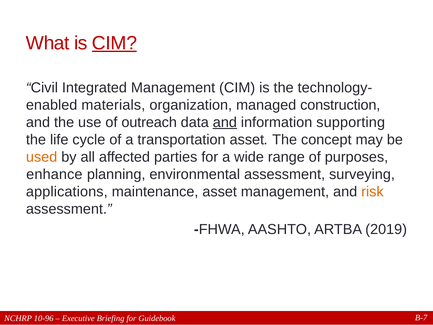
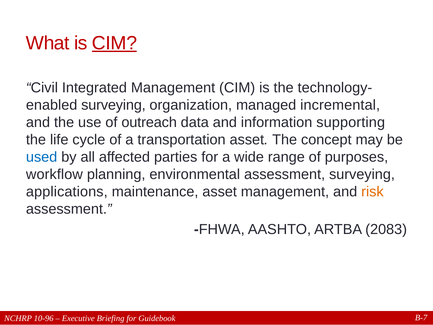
materials at (113, 105): materials -> surveying
construction: construction -> incremental
and at (225, 122) underline: present -> none
used colour: orange -> blue
enhance: enhance -> workflow
2019: 2019 -> 2083
